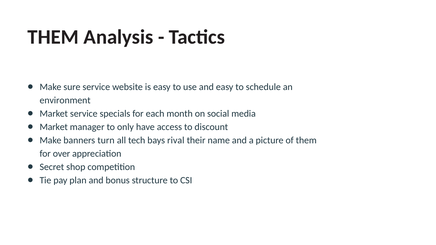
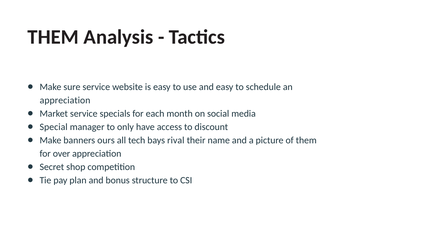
environment at (65, 100): environment -> appreciation
Market at (54, 127): Market -> Special
turn: turn -> ours
